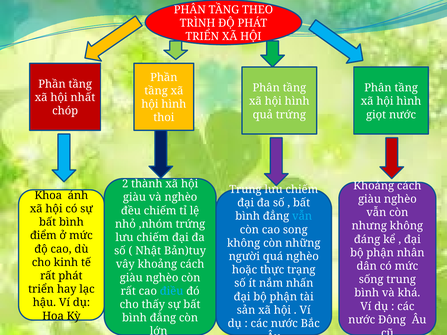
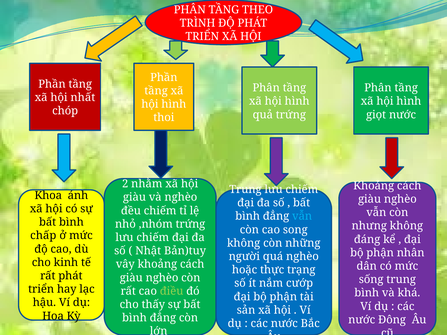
thành: thành -> nhằm
điểm: điểm -> chấp
nhấn: nhấn -> cướp
điều colour: light blue -> light green
